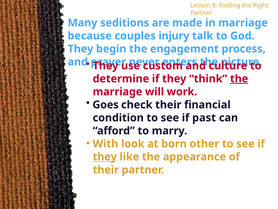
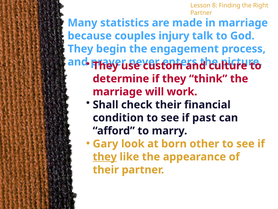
seditions: seditions -> statistics
the at (239, 79) underline: present -> none
Goes: Goes -> Shall
With: With -> Gary
